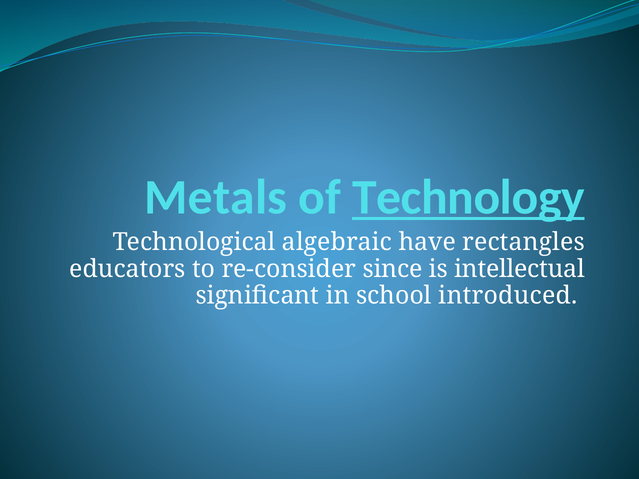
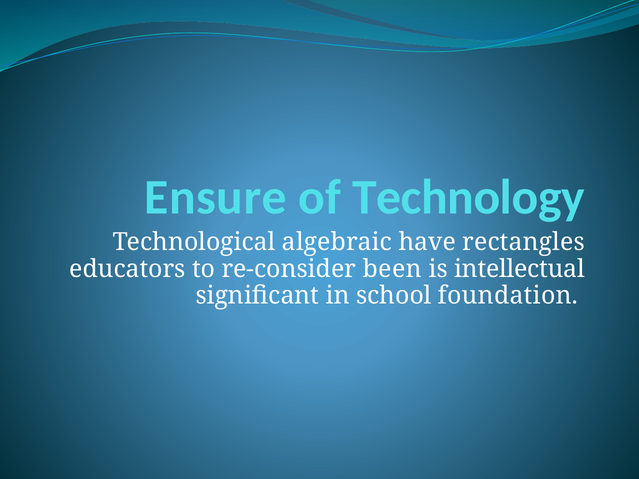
Metals: Metals -> Ensure
Technology underline: present -> none
since: since -> been
introduced: introduced -> foundation
